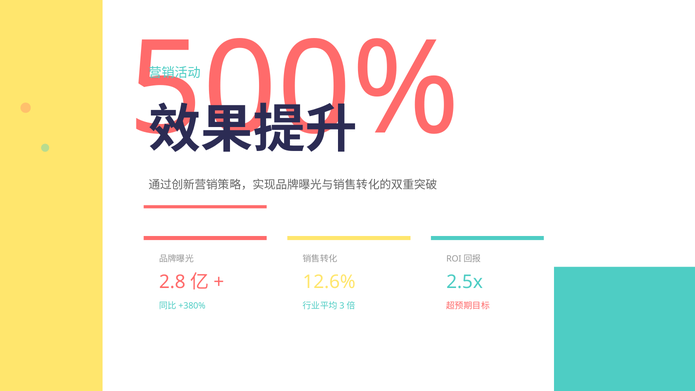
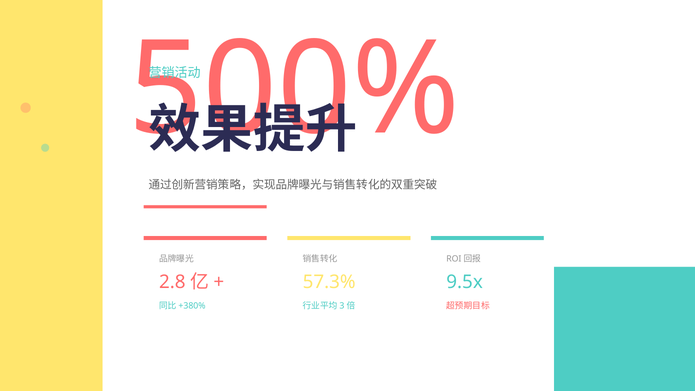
12.6%: 12.6% -> 57.3%
2.5x: 2.5x -> 9.5x
